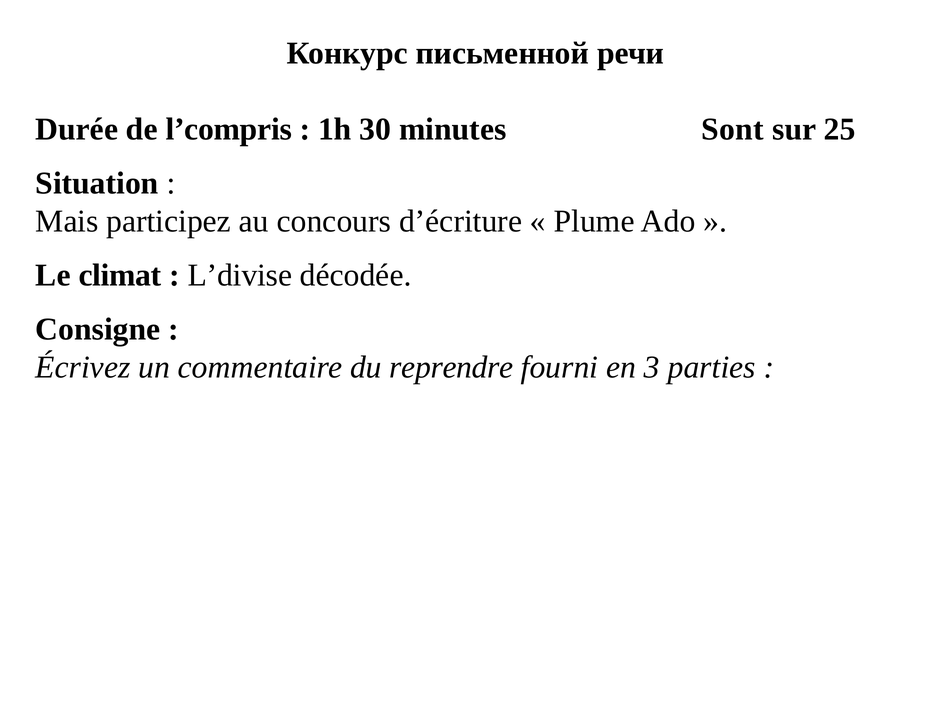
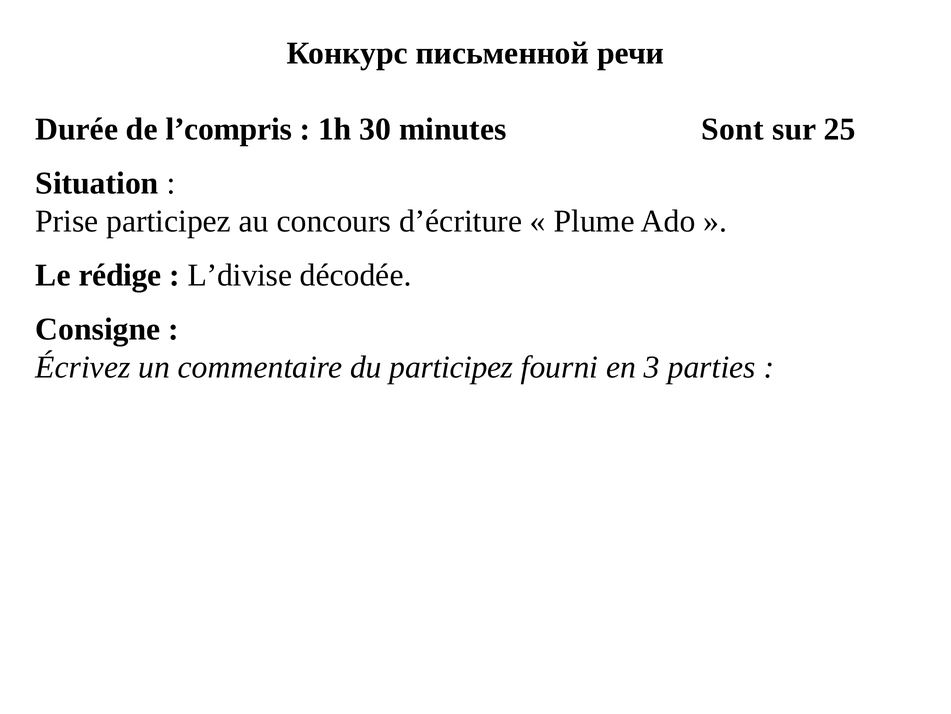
Mais: Mais -> Prise
climat: climat -> rédige
du reprendre: reprendre -> participez
